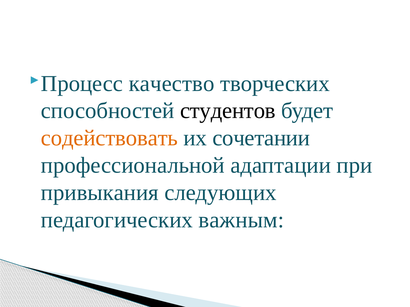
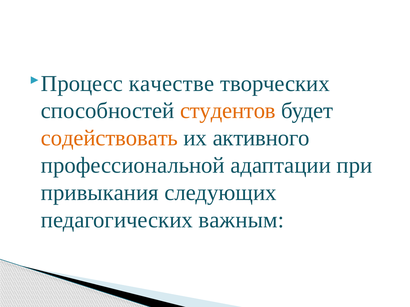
качество: качество -> качестве
студентов colour: black -> orange
сочетании: сочетании -> активного
